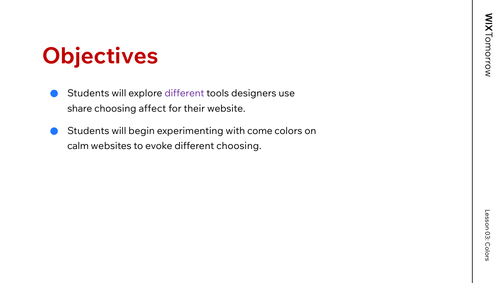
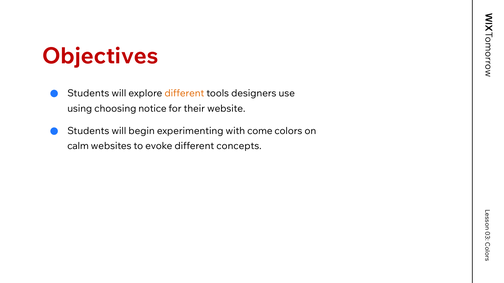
different at (184, 93) colour: purple -> orange
share: share -> using
affect: affect -> notice
different choosing: choosing -> concepts
